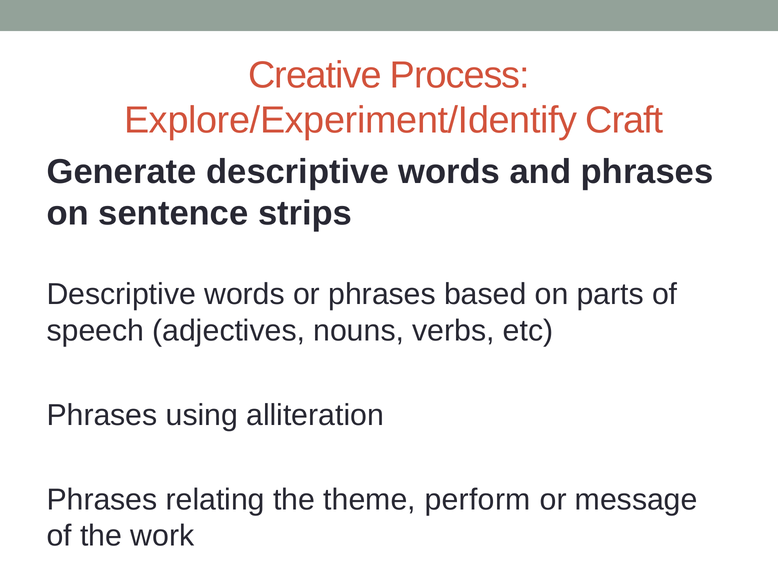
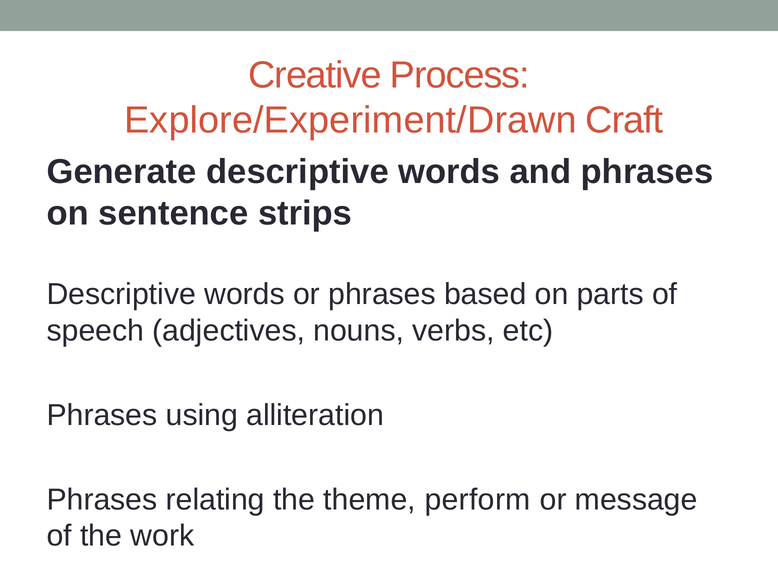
Explore/Experiment/Identify: Explore/Experiment/Identify -> Explore/Experiment/Drawn
